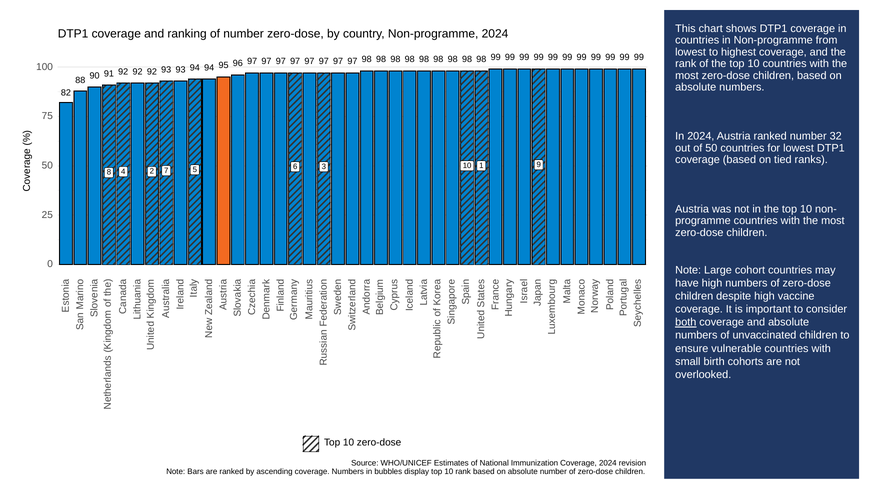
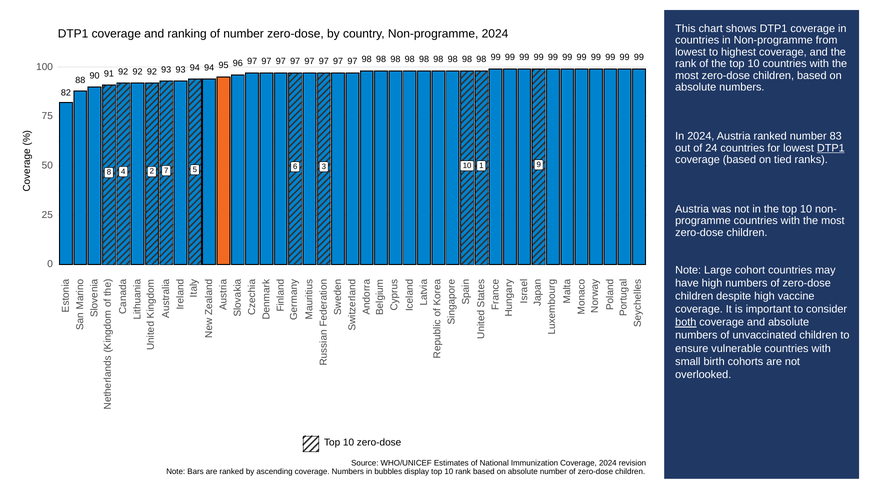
32: 32 -> 83
of 50: 50 -> 24
DTP1 at (831, 148) underline: none -> present
